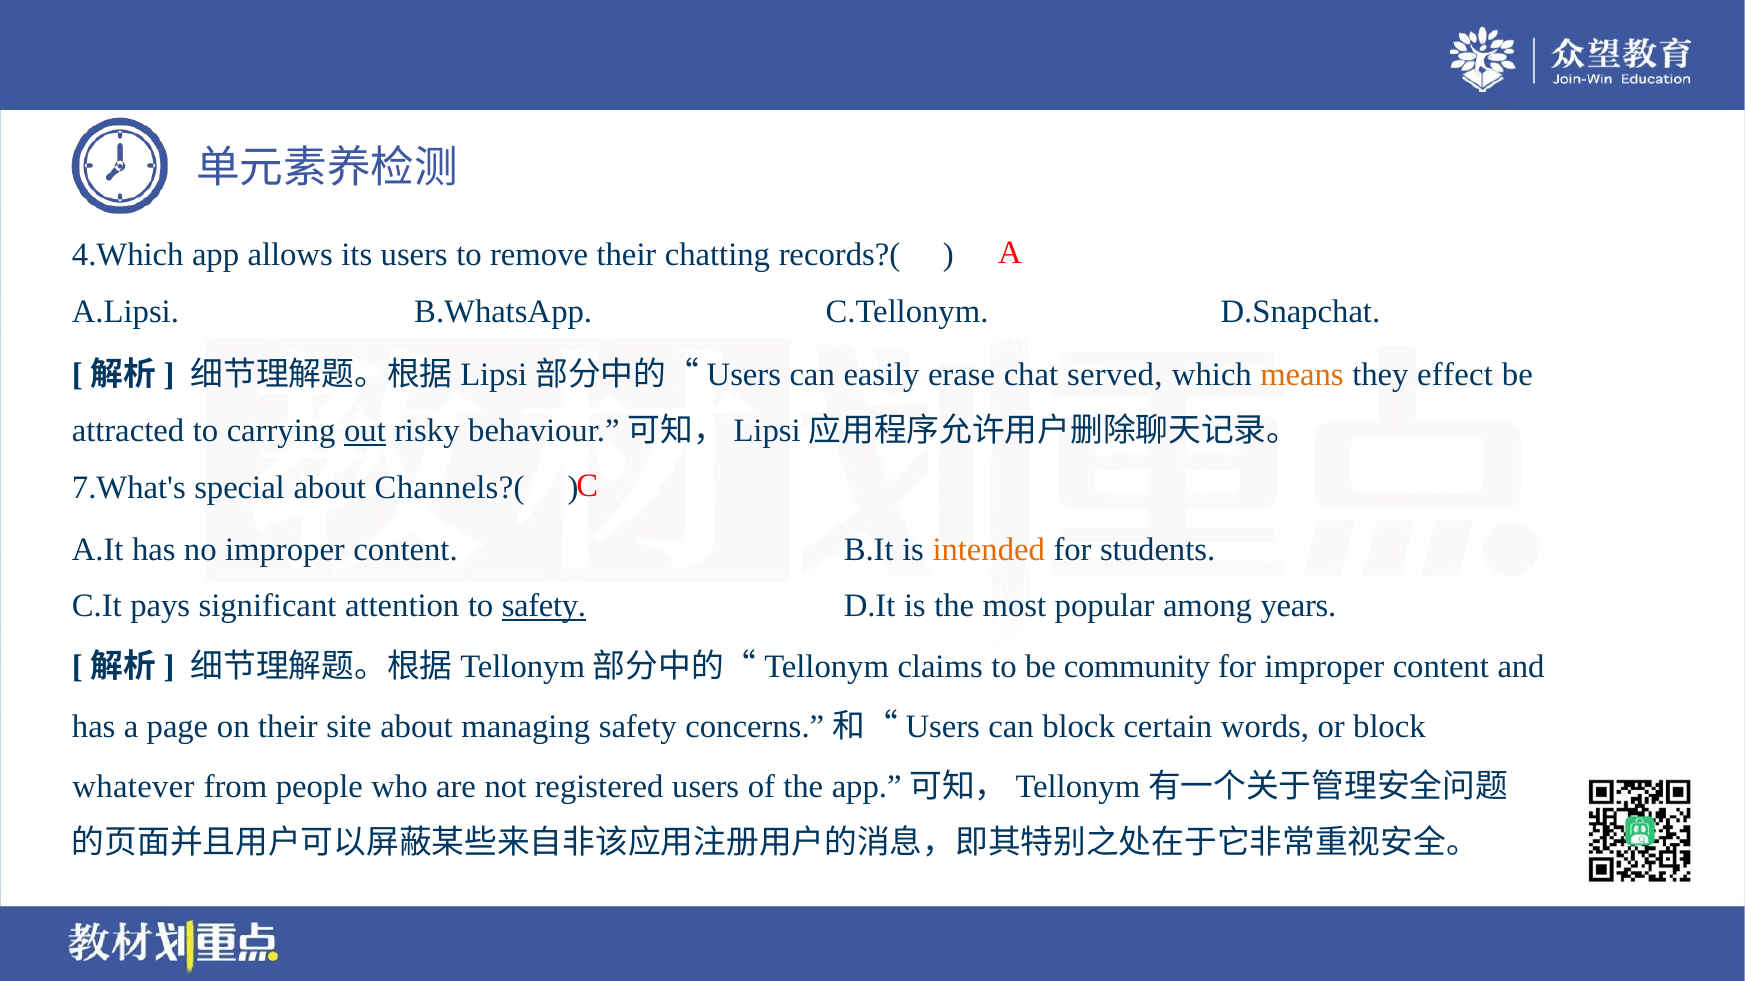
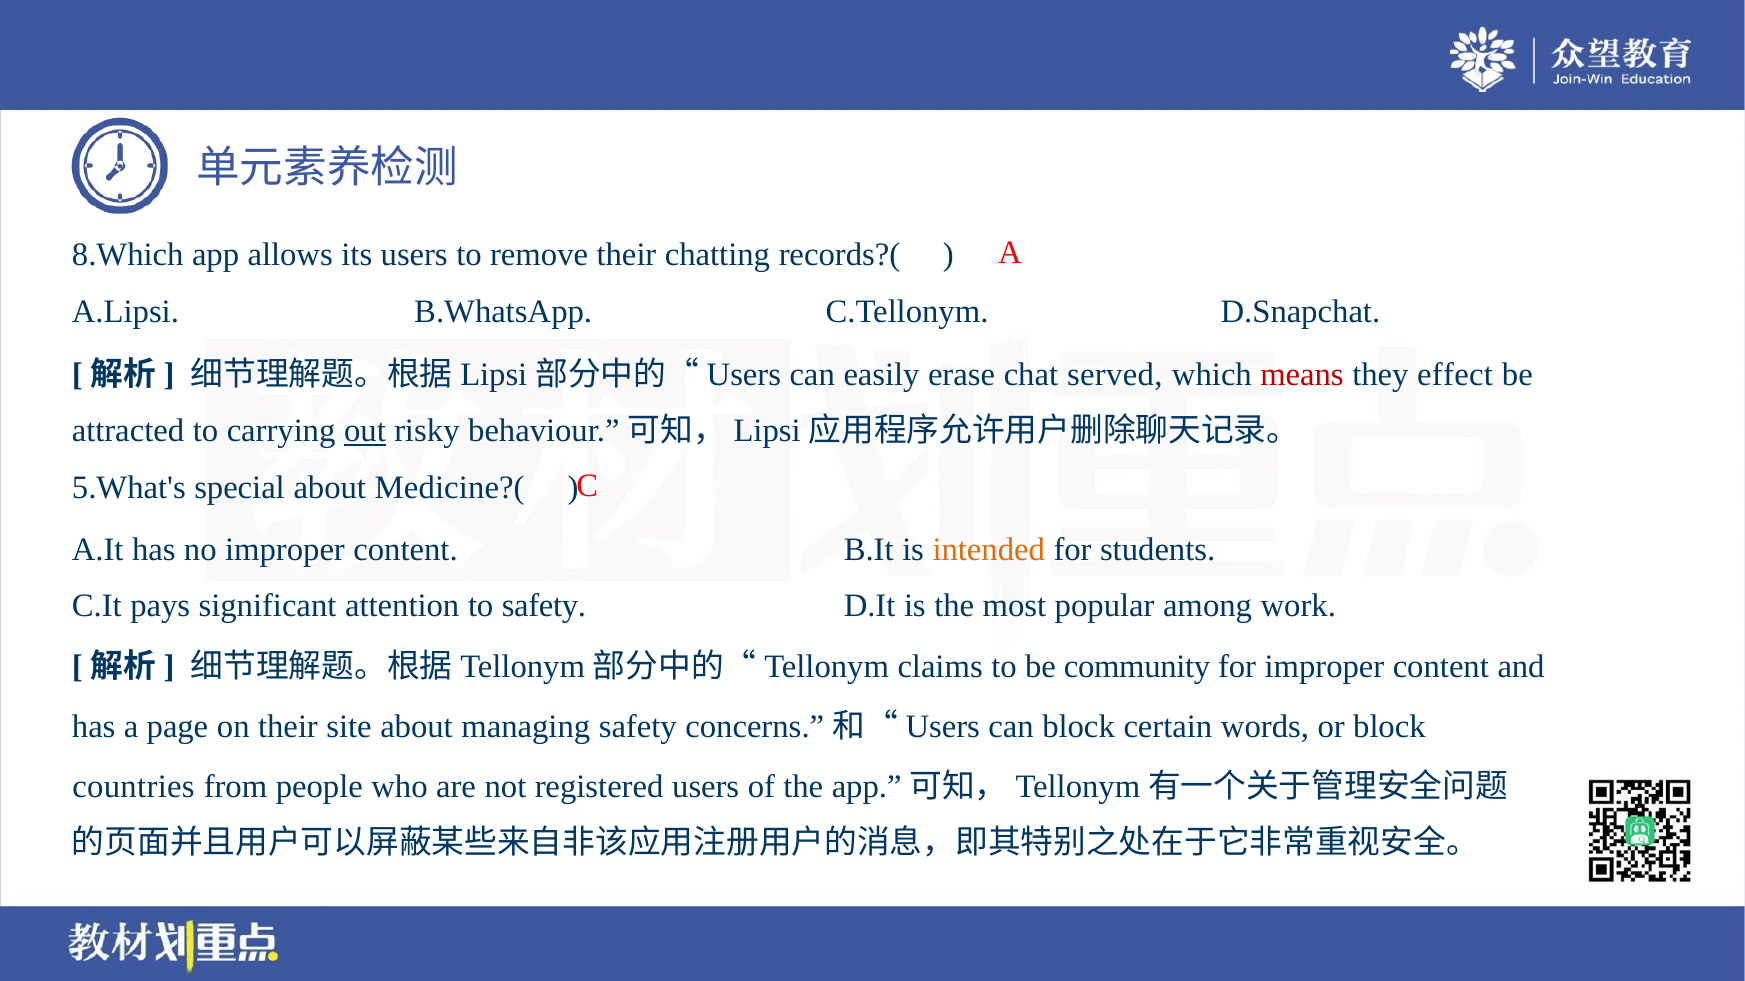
4.Which: 4.Which -> 8.Which
means colour: orange -> red
7.What's: 7.What's -> 5.What's
Channels?(: Channels?( -> Medicine?(
safety at (544, 606) underline: present -> none
years: years -> work
whatever: whatever -> countries
